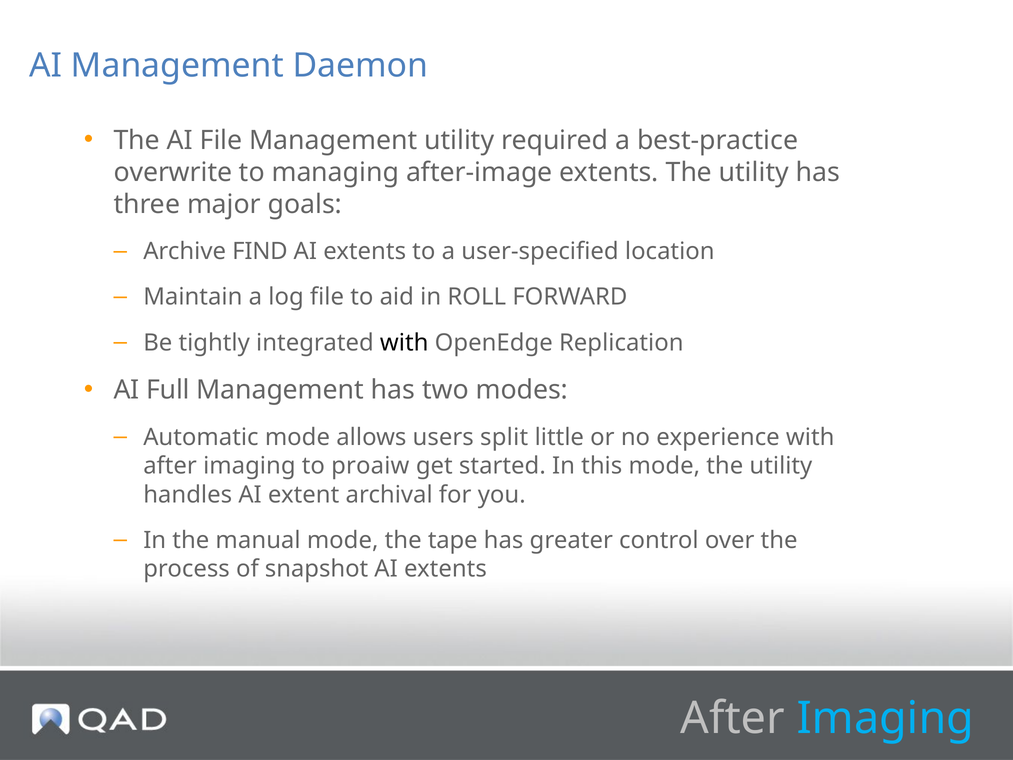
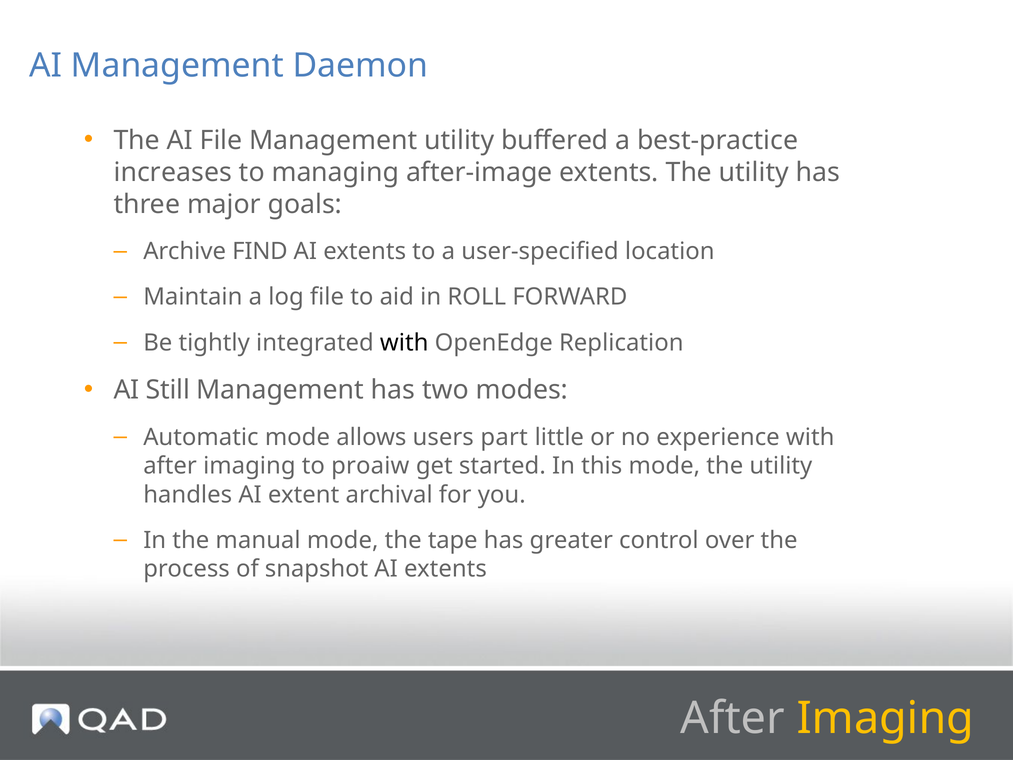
required: required -> buffered
overwrite: overwrite -> increases
Full: Full -> Still
split: split -> part
Imaging at (885, 718) colour: light blue -> yellow
